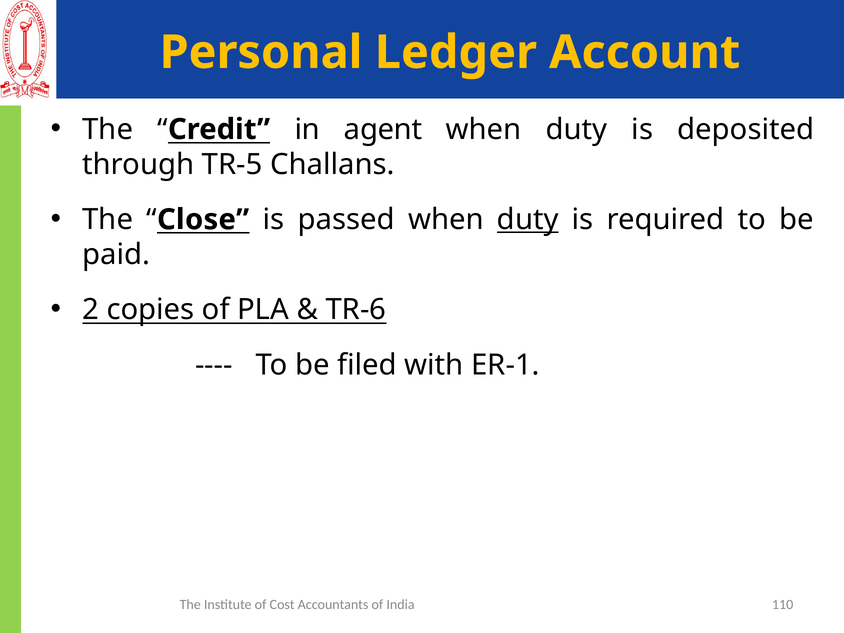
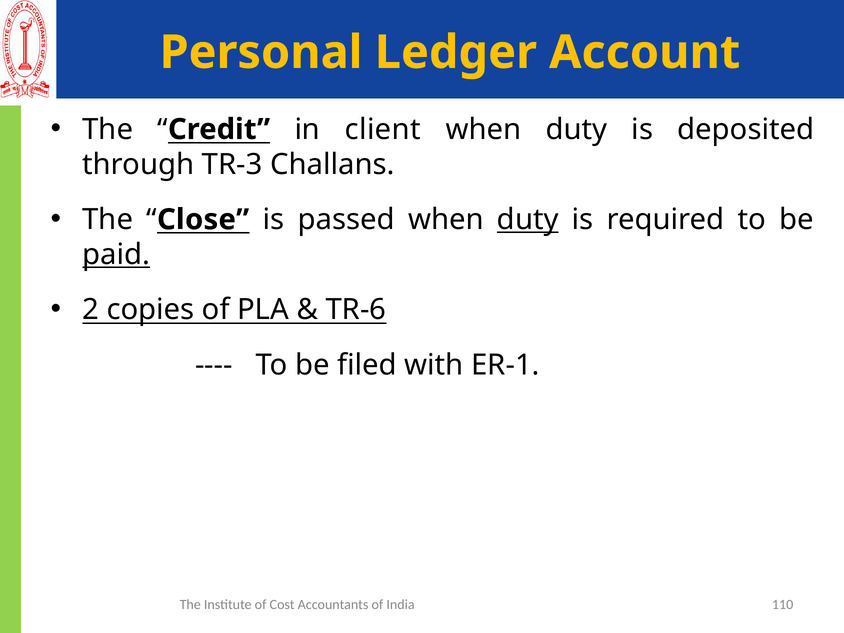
agent: agent -> client
TR-5: TR-5 -> TR-3
paid underline: none -> present
